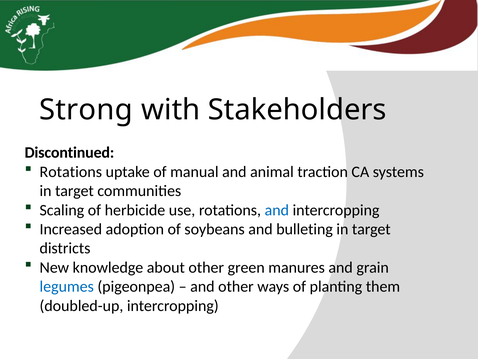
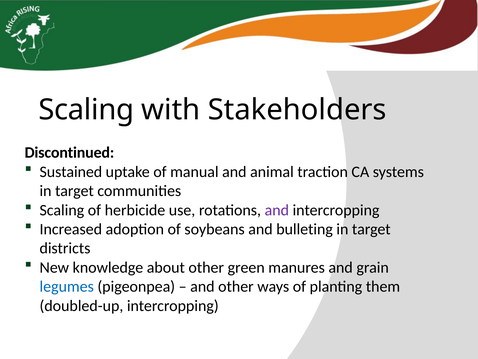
Strong at (86, 110): Strong -> Scaling
Rotations at (71, 172): Rotations -> Sustained
and at (277, 210) colour: blue -> purple
